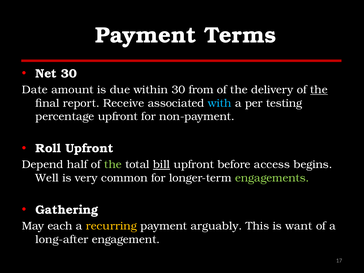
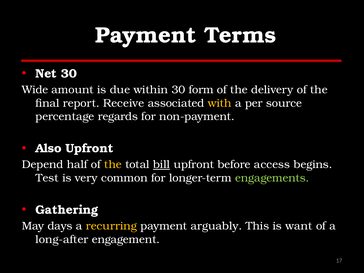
Date: Date -> Wide
from: from -> form
the at (319, 90) underline: present -> none
with colour: light blue -> yellow
testing: testing -> source
percentage upfront: upfront -> regards
Roll: Roll -> Also
the at (113, 165) colour: light green -> yellow
Well: Well -> Test
each: each -> days
